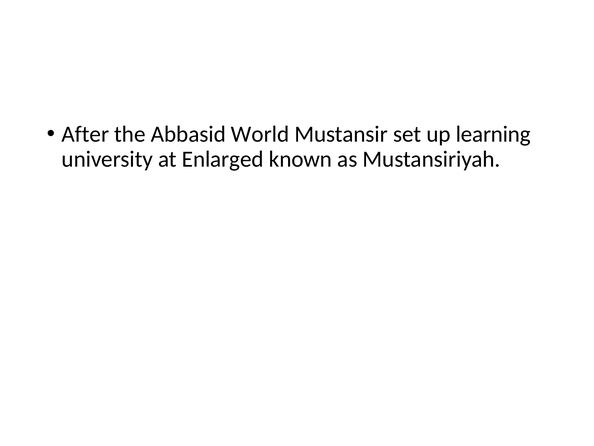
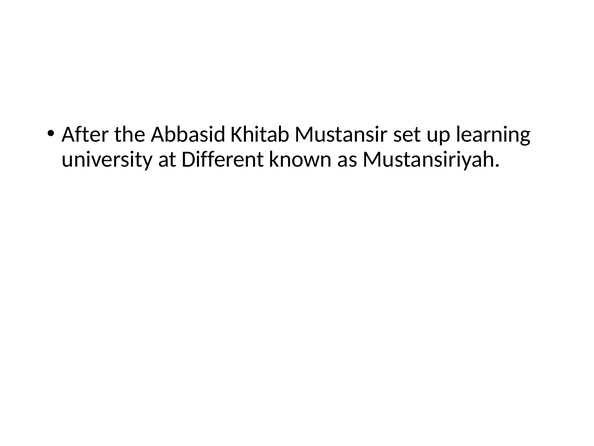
World: World -> Khitab
Enlarged: Enlarged -> Different
